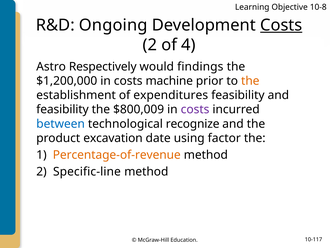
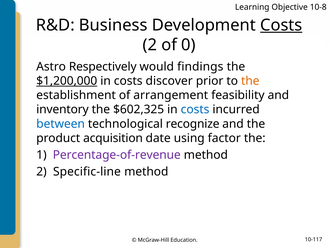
Ongoing: Ongoing -> Business
4: 4 -> 0
$1,200,000 underline: none -> present
machine: machine -> discover
expenditures: expenditures -> arrangement
feasibility at (62, 109): feasibility -> inventory
$800,009: $800,009 -> $602,325
costs at (195, 109) colour: purple -> blue
excavation: excavation -> acquisition
Percentage-of-revenue colour: orange -> purple
